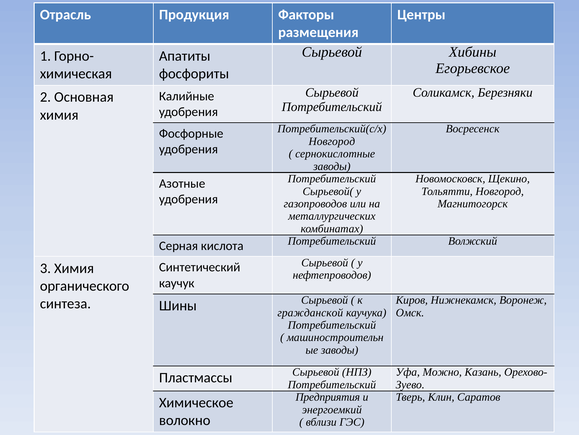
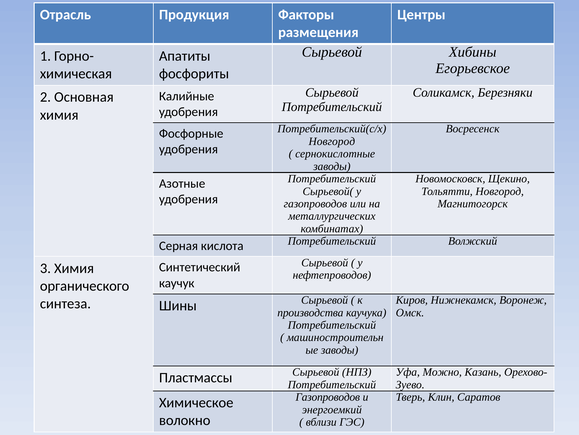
гражданской: гражданской -> производства
Предприятия at (328, 397): Предприятия -> Газопроводов
